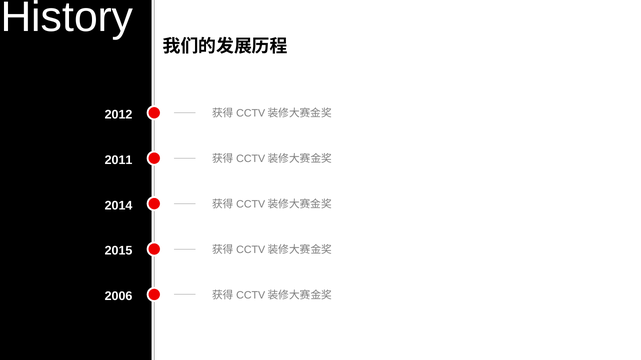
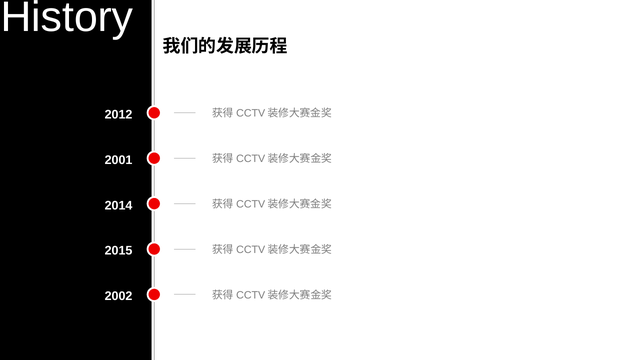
2011: 2011 -> 2001
2006: 2006 -> 2002
